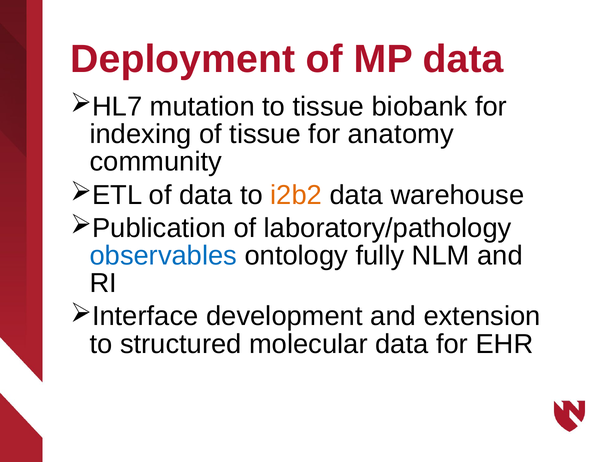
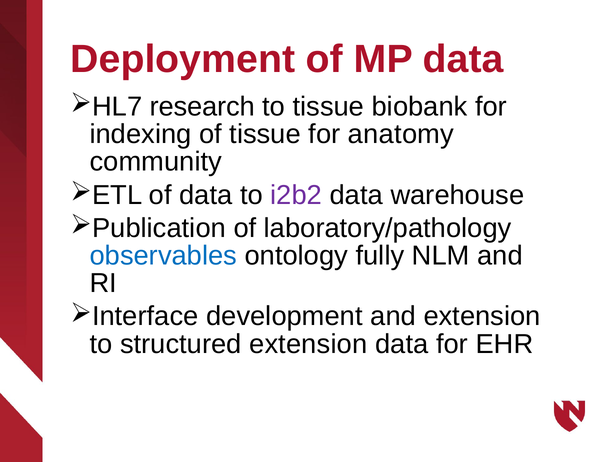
mutation: mutation -> research
i2b2 colour: orange -> purple
structured molecular: molecular -> extension
